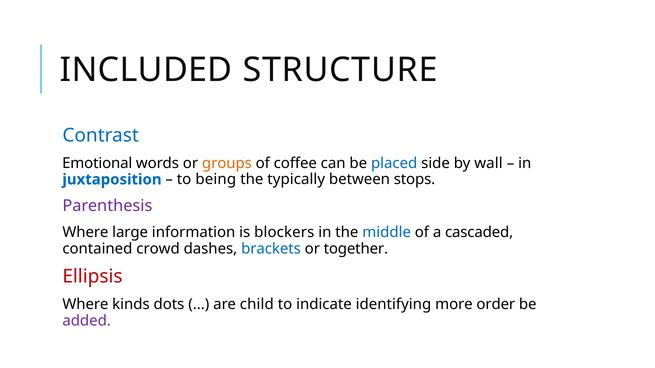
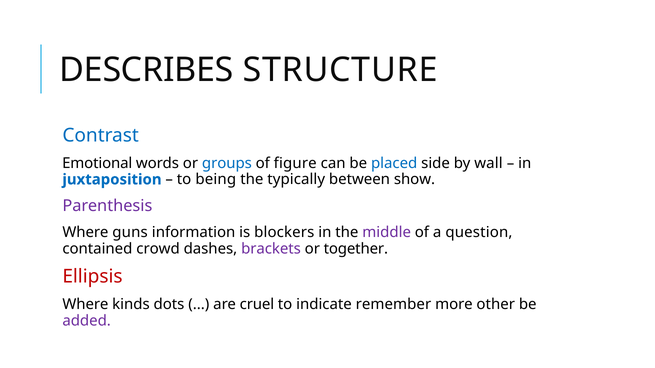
INCLUDED: INCLUDED -> DESCRIBES
groups colour: orange -> blue
coffee: coffee -> figure
stops: stops -> show
large: large -> guns
middle colour: blue -> purple
cascaded: cascaded -> question
brackets colour: blue -> purple
child: child -> cruel
identifying: identifying -> remember
order: order -> other
